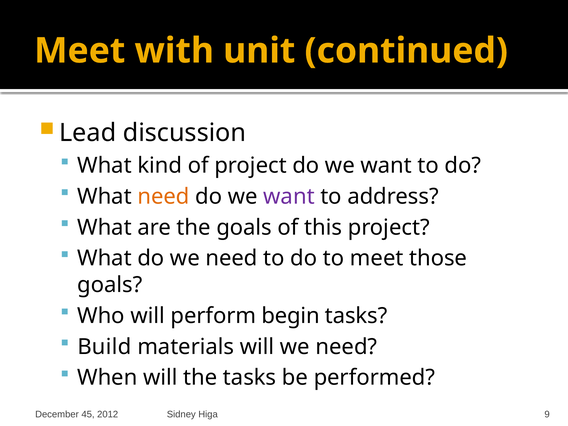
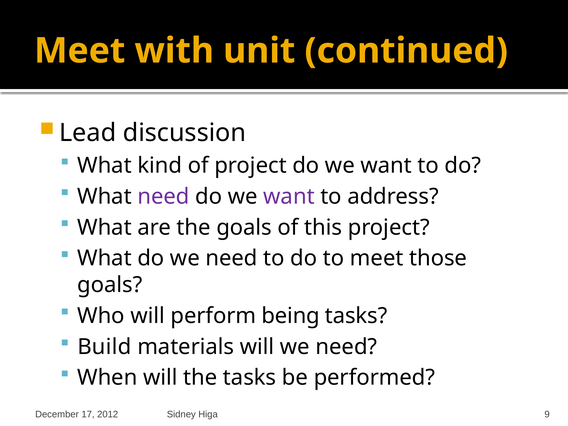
need at (163, 196) colour: orange -> purple
begin: begin -> being
45: 45 -> 17
